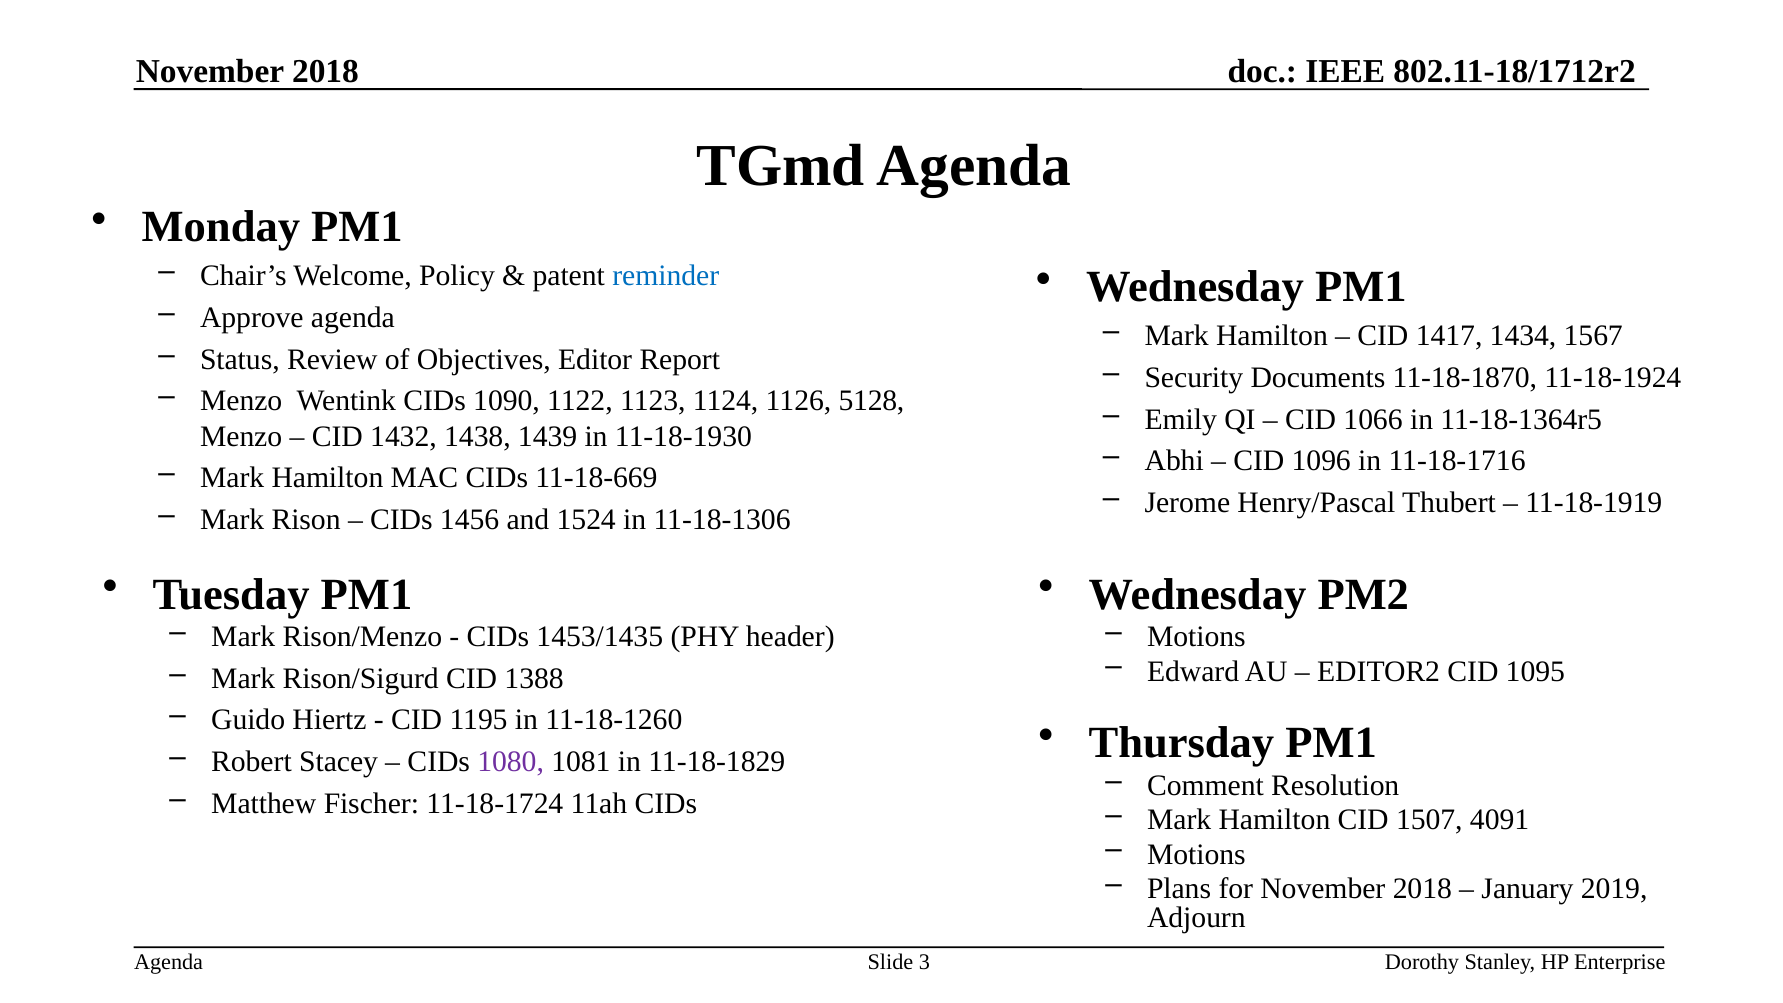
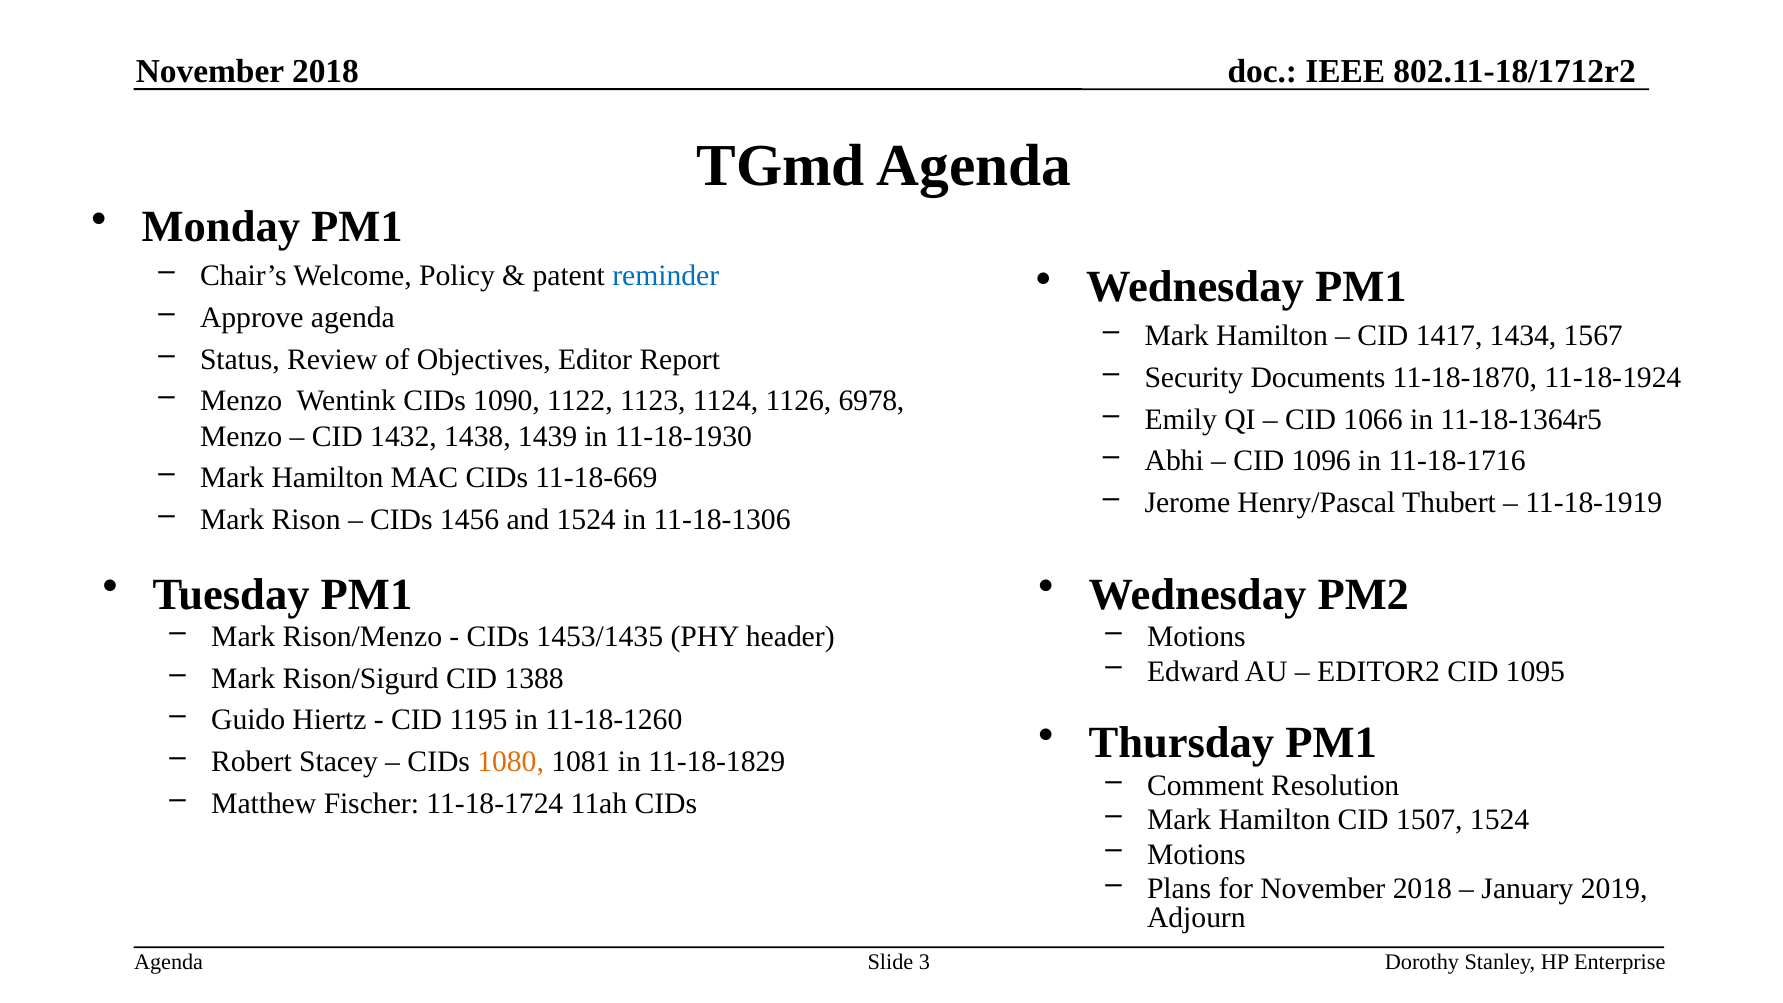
5128: 5128 -> 6978
1080 colour: purple -> orange
1507 4091: 4091 -> 1524
